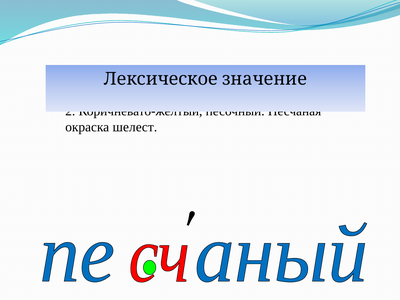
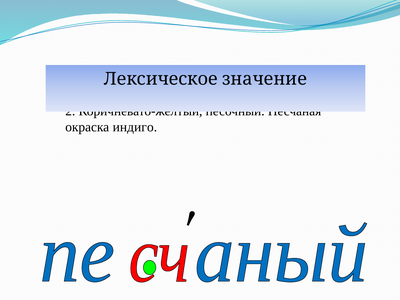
шелест: шелест -> индиго
